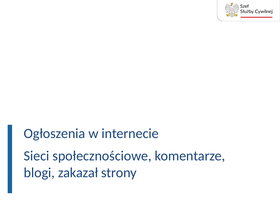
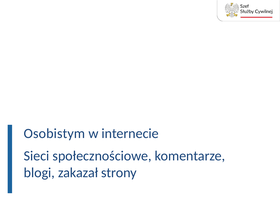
Ogłoszenia: Ogłoszenia -> Osobistym
